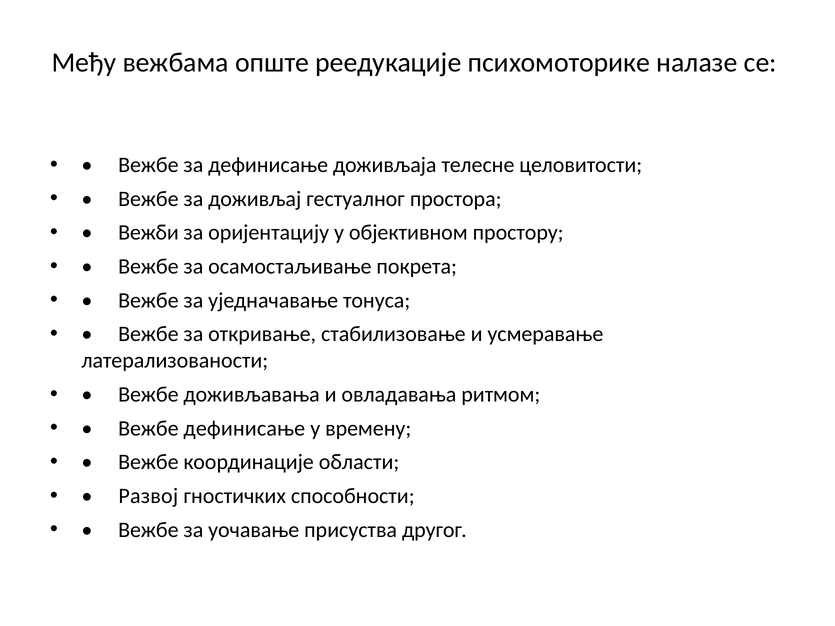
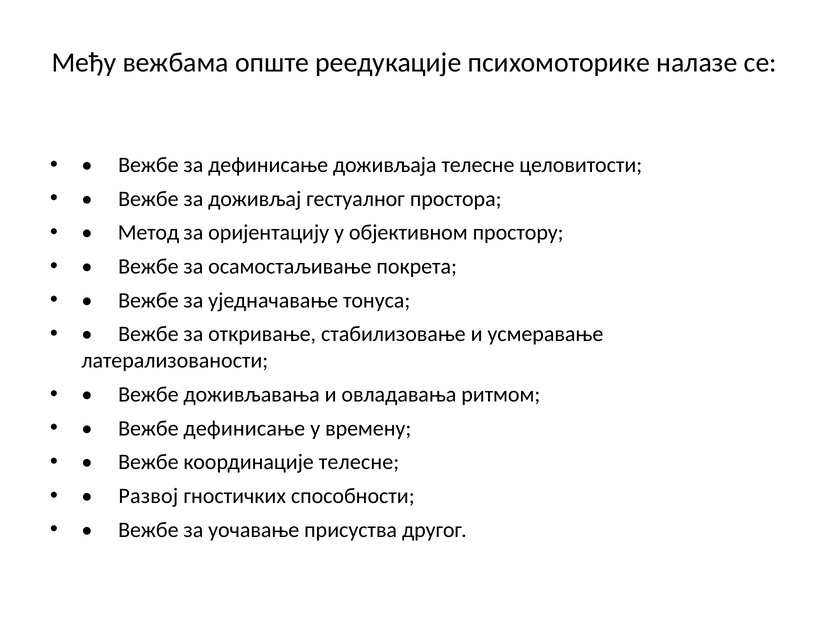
Вежби: Вежби -> Метод
координације области: области -> телесне
